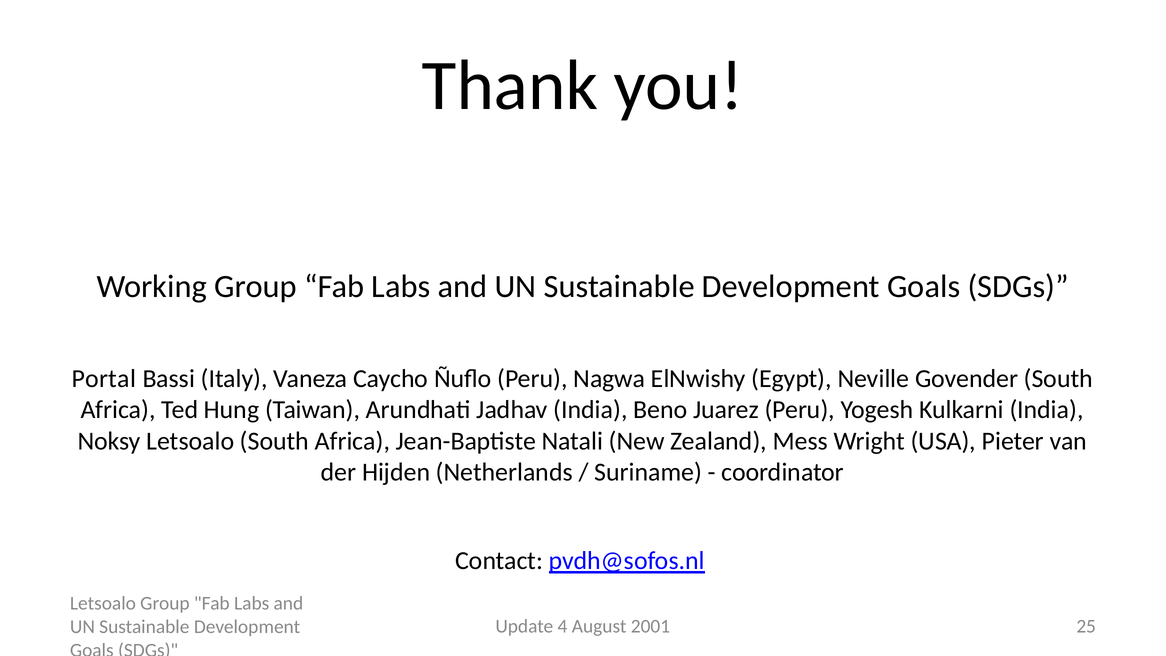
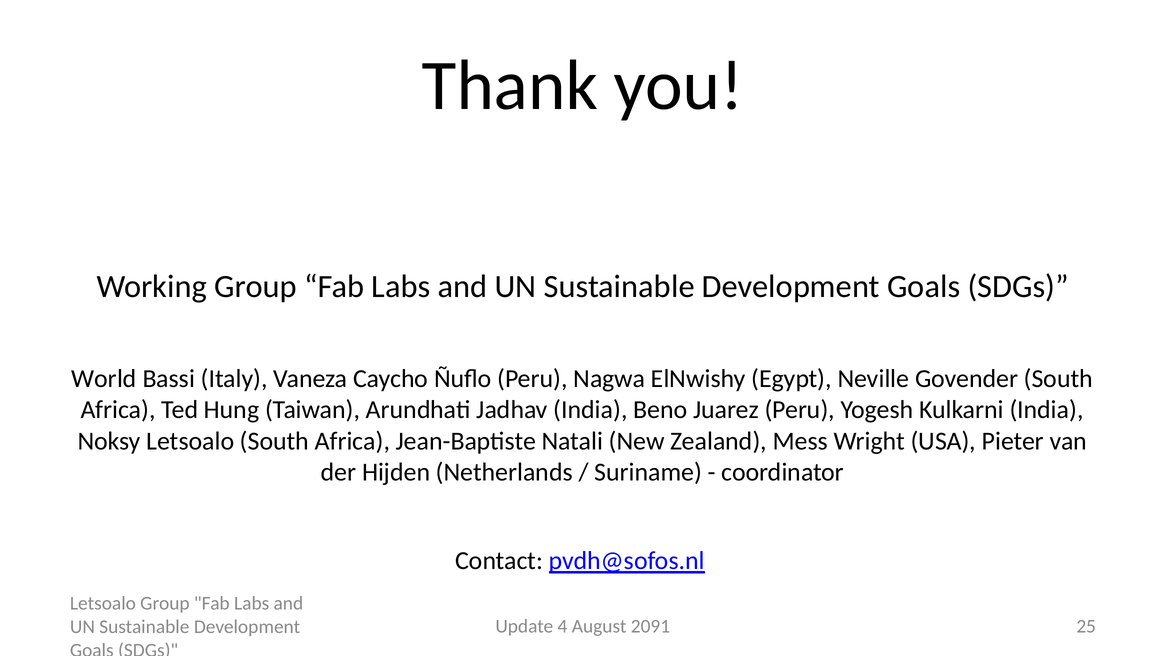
Portal: Portal -> World
2001: 2001 -> 2091
